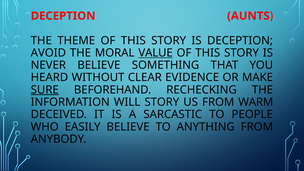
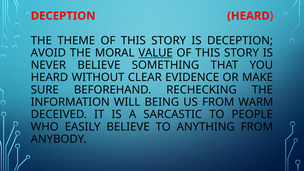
DECEPTION AUNTS: AUNTS -> HEARD
SURE underline: present -> none
WILL STORY: STORY -> BEING
